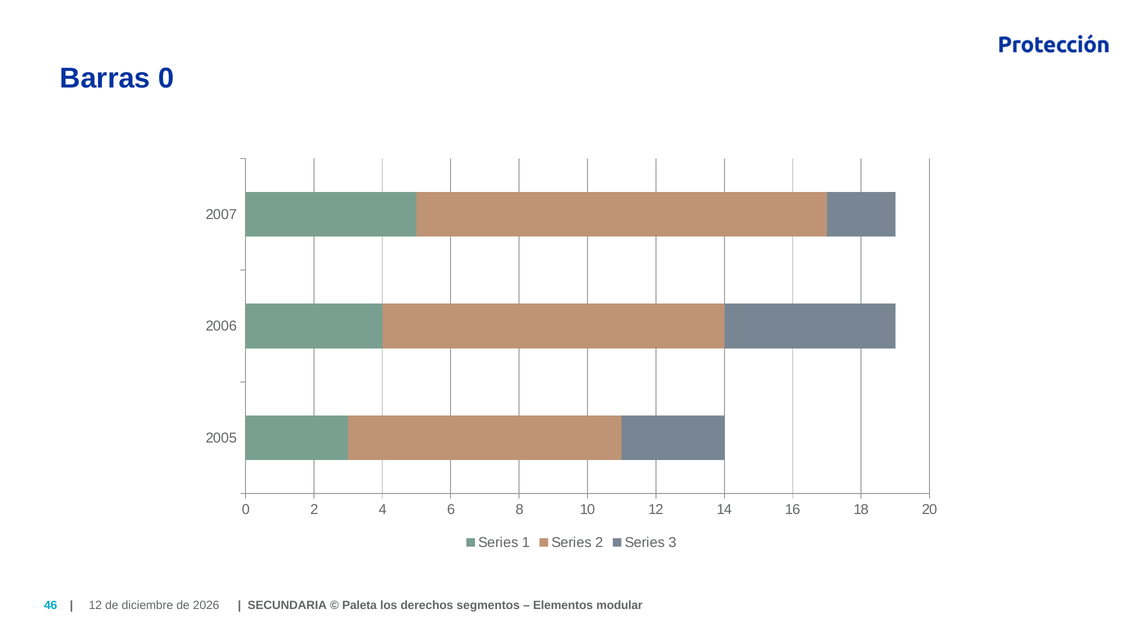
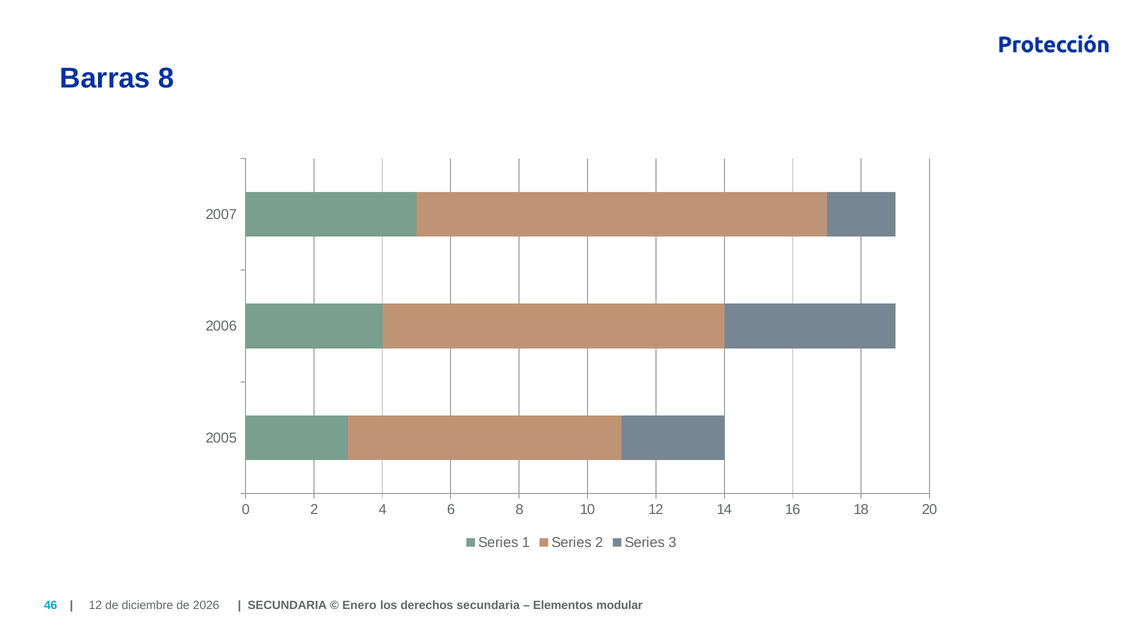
Barras 0: 0 -> 8
Paleta: Paleta -> Enero
derechos segmentos: segmentos -> secundaria
